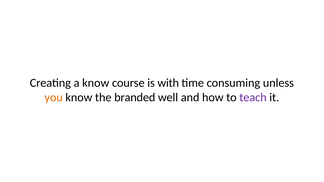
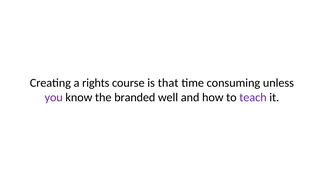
a know: know -> rights
with: with -> that
you colour: orange -> purple
